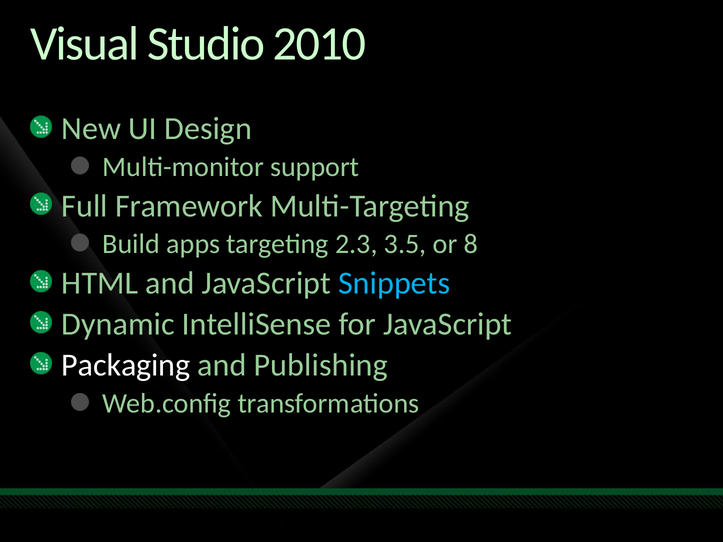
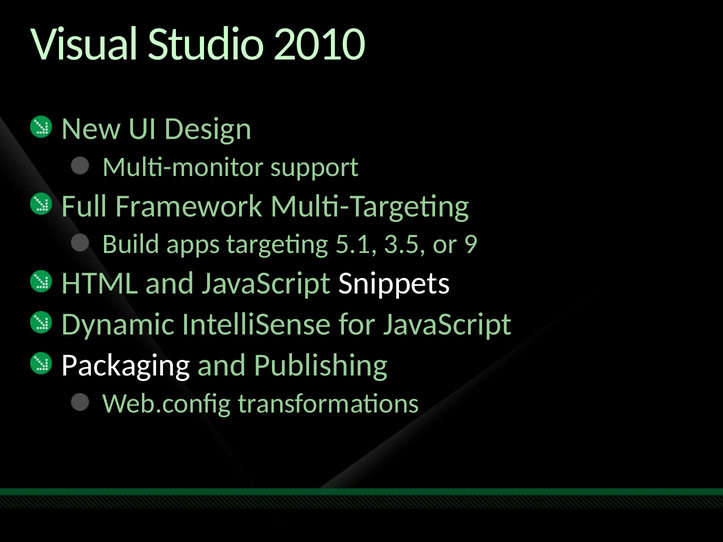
2.3: 2.3 -> 5.1
8: 8 -> 9
Snippets colour: light blue -> white
